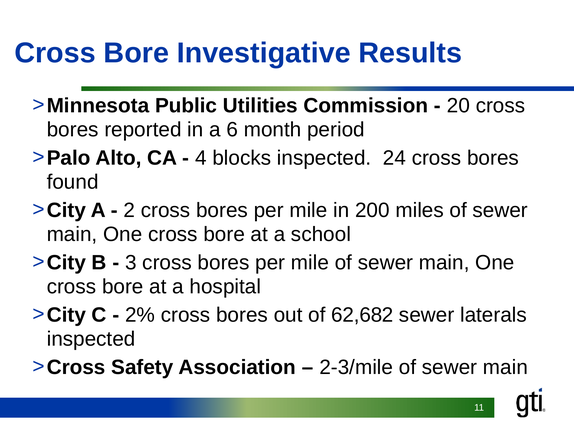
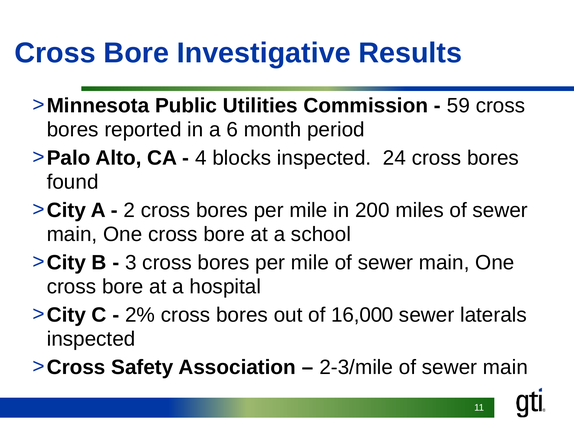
20: 20 -> 59
62,682: 62,682 -> 16,000
